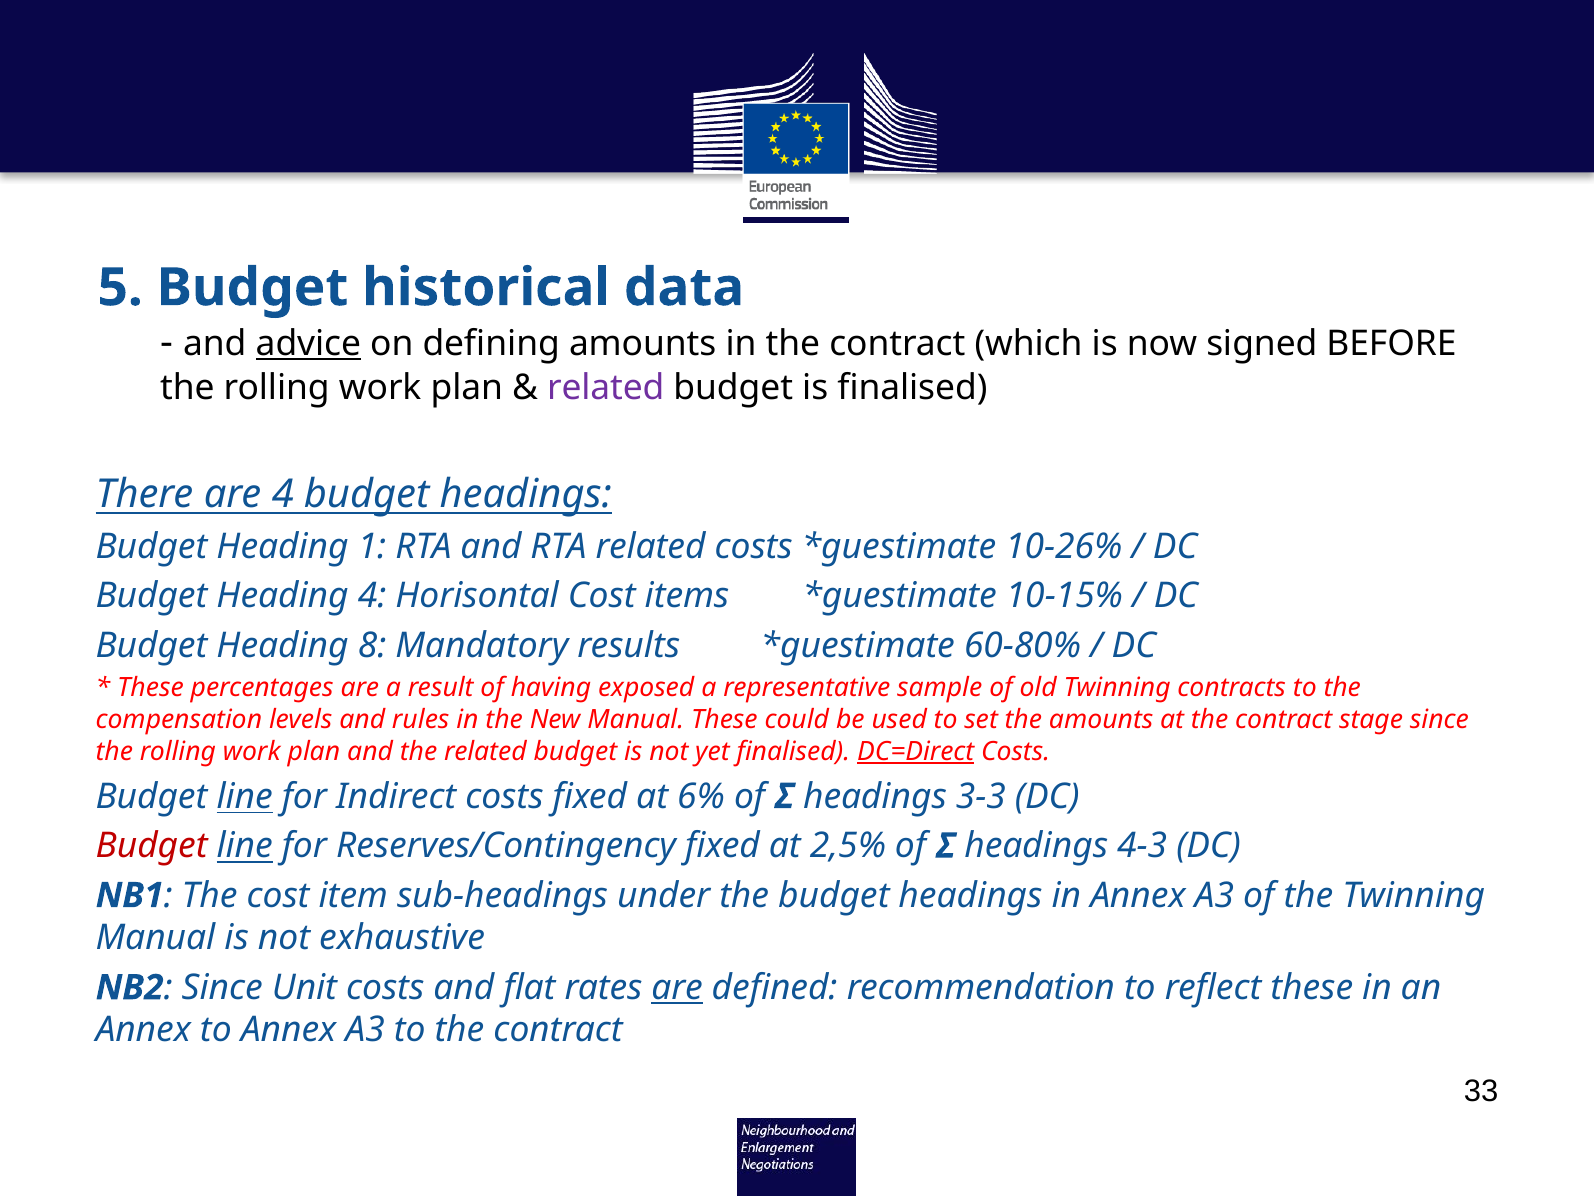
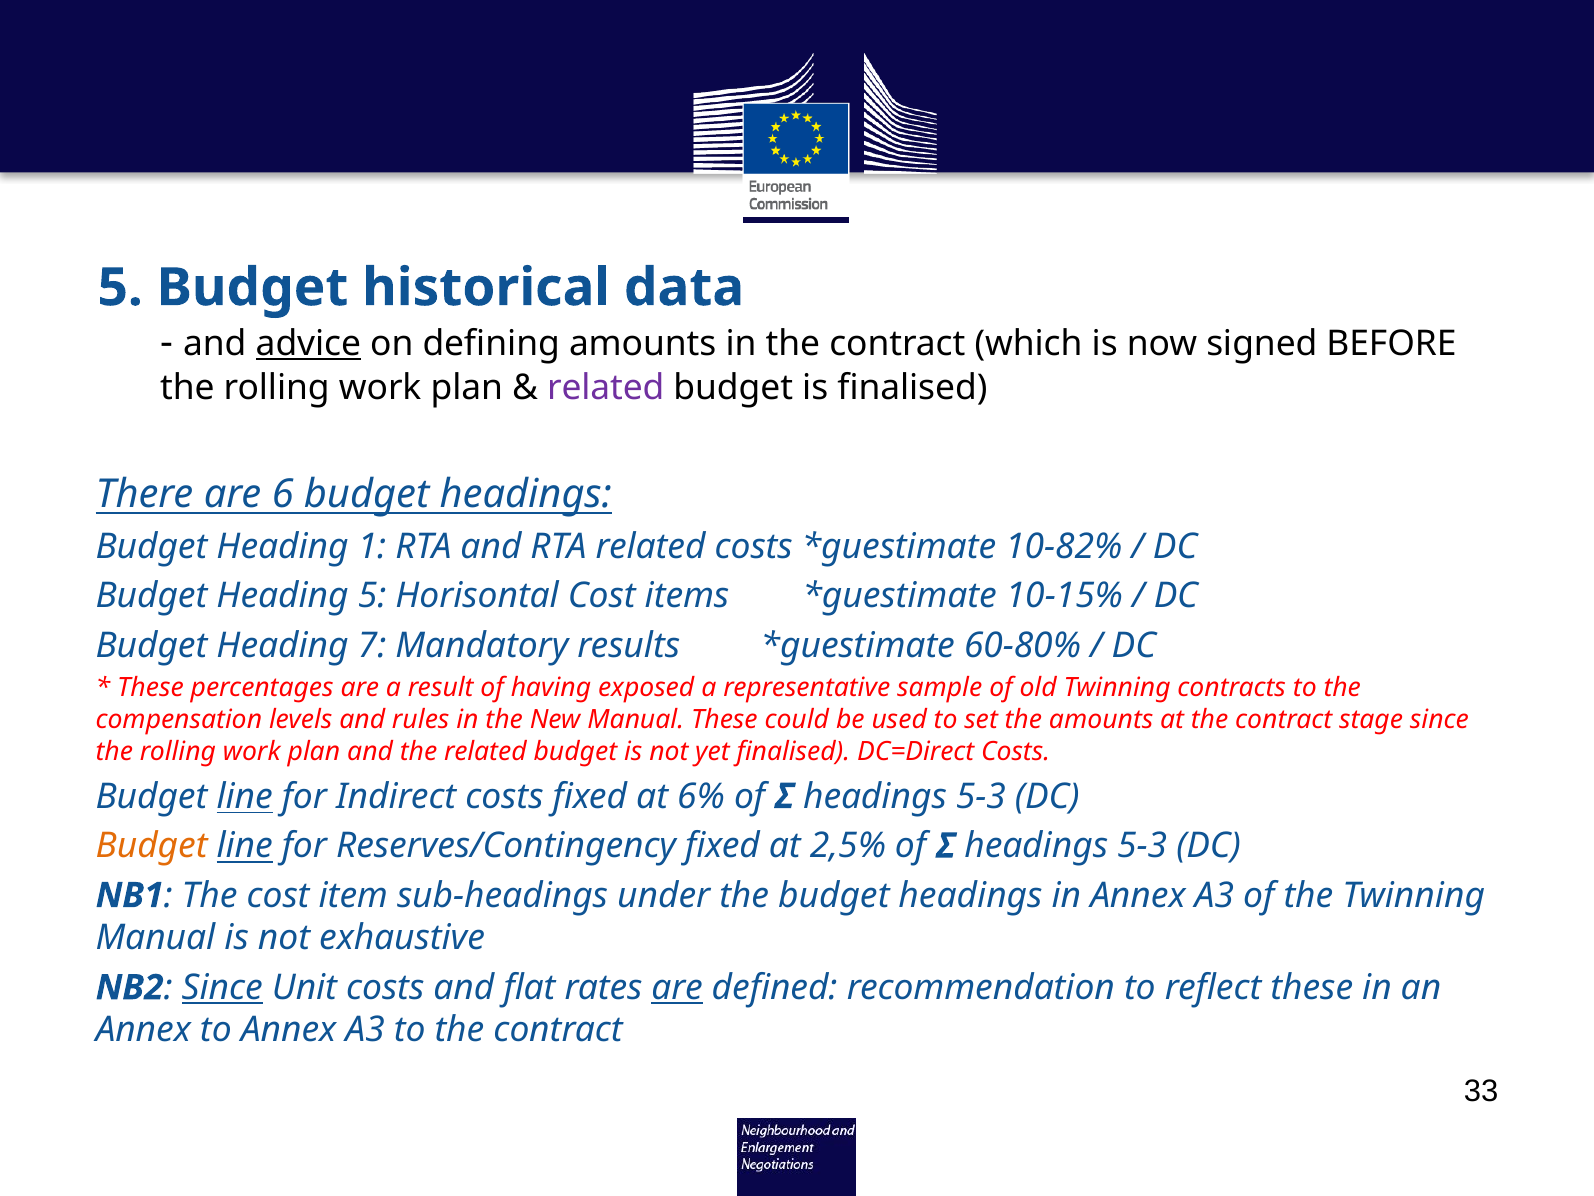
are 4: 4 -> 6
10-26%: 10-26% -> 10-82%
Heading 4: 4 -> 5
8: 8 -> 7
DC=Direct underline: present -> none
3-3 at (981, 796): 3-3 -> 5-3
Budget at (152, 846) colour: red -> orange
4-3 at (1142, 846): 4-3 -> 5-3
Since at (222, 987) underline: none -> present
